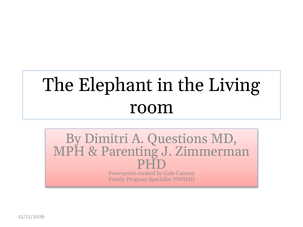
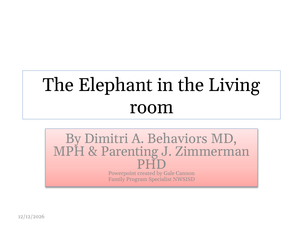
Questions: Questions -> Behaviors
